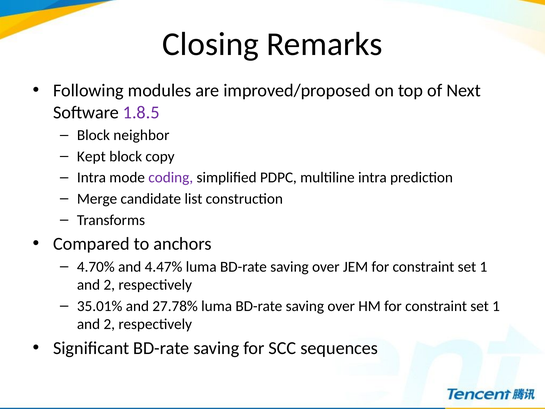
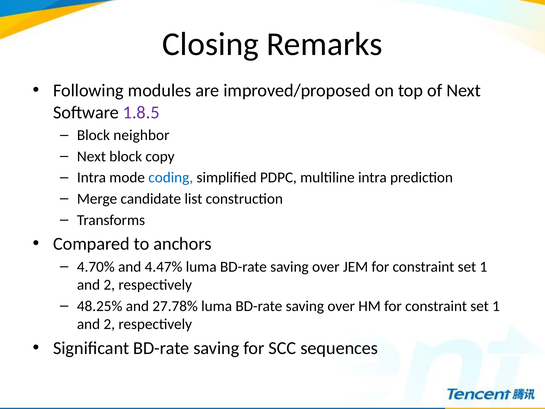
Kept at (91, 156): Kept -> Next
coding colour: purple -> blue
35.01%: 35.01% -> 48.25%
